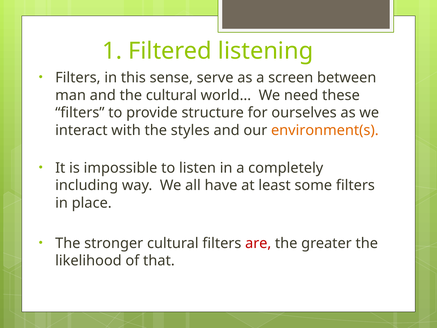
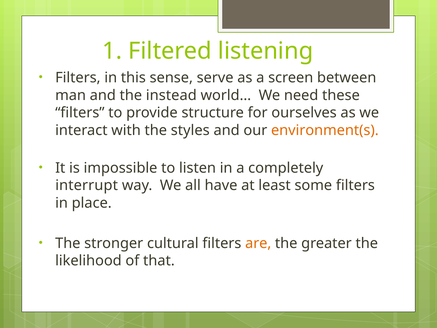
the cultural: cultural -> instead
including: including -> interrupt
are colour: red -> orange
